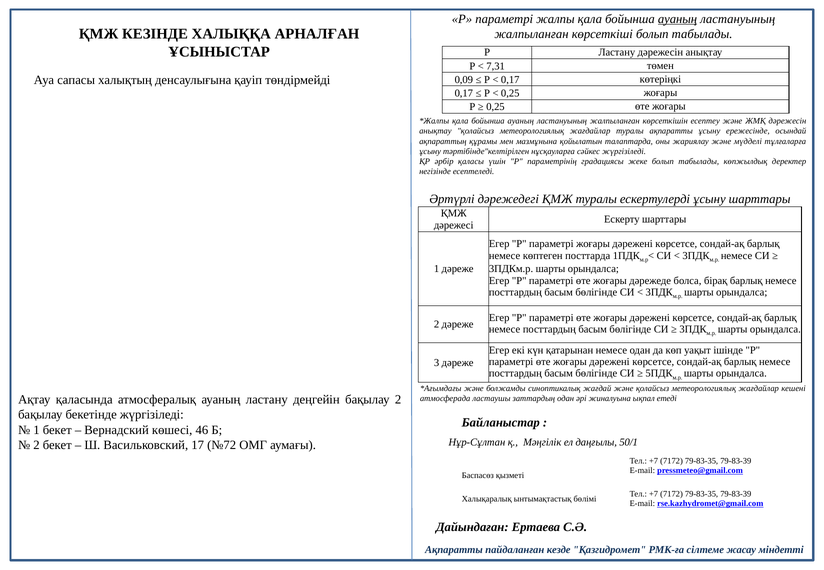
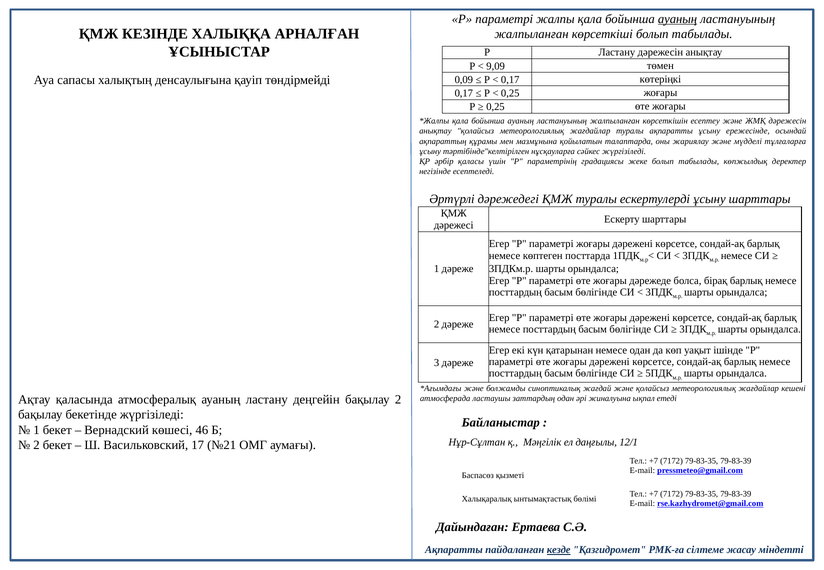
7,31: 7,31 -> 9,09
50/1: 50/1 -> 12/1
№72: №72 -> №21
кезде underline: none -> present
